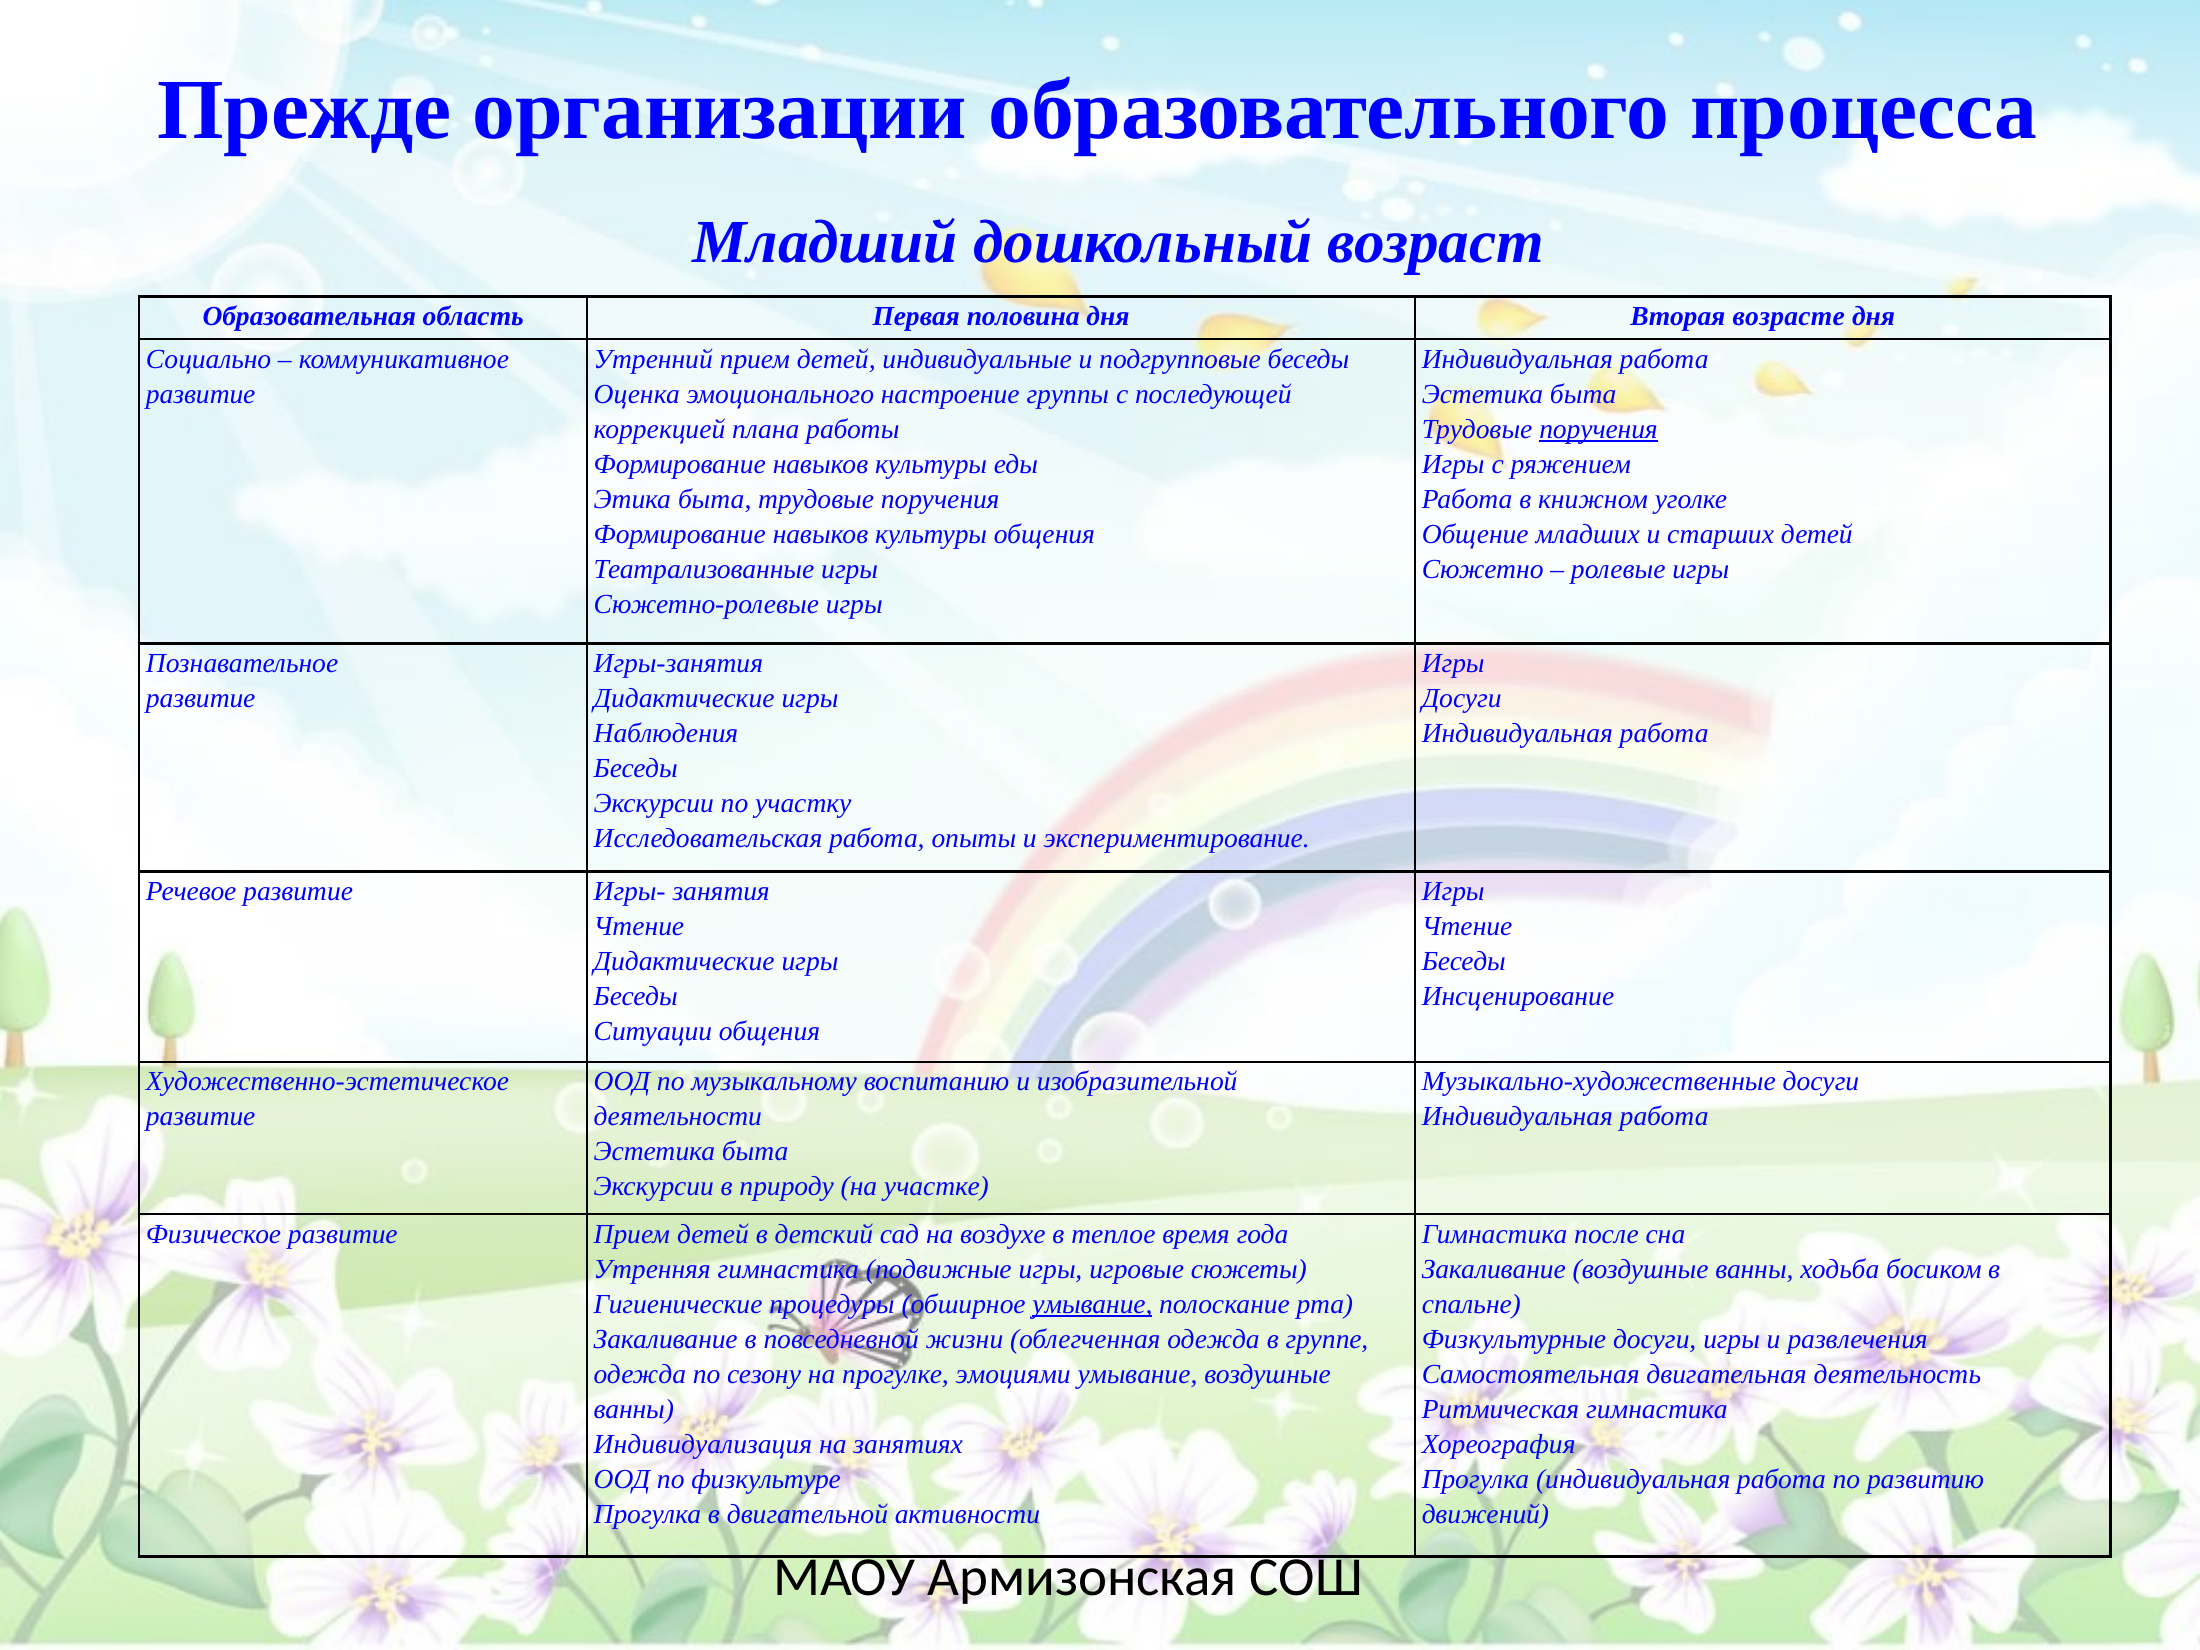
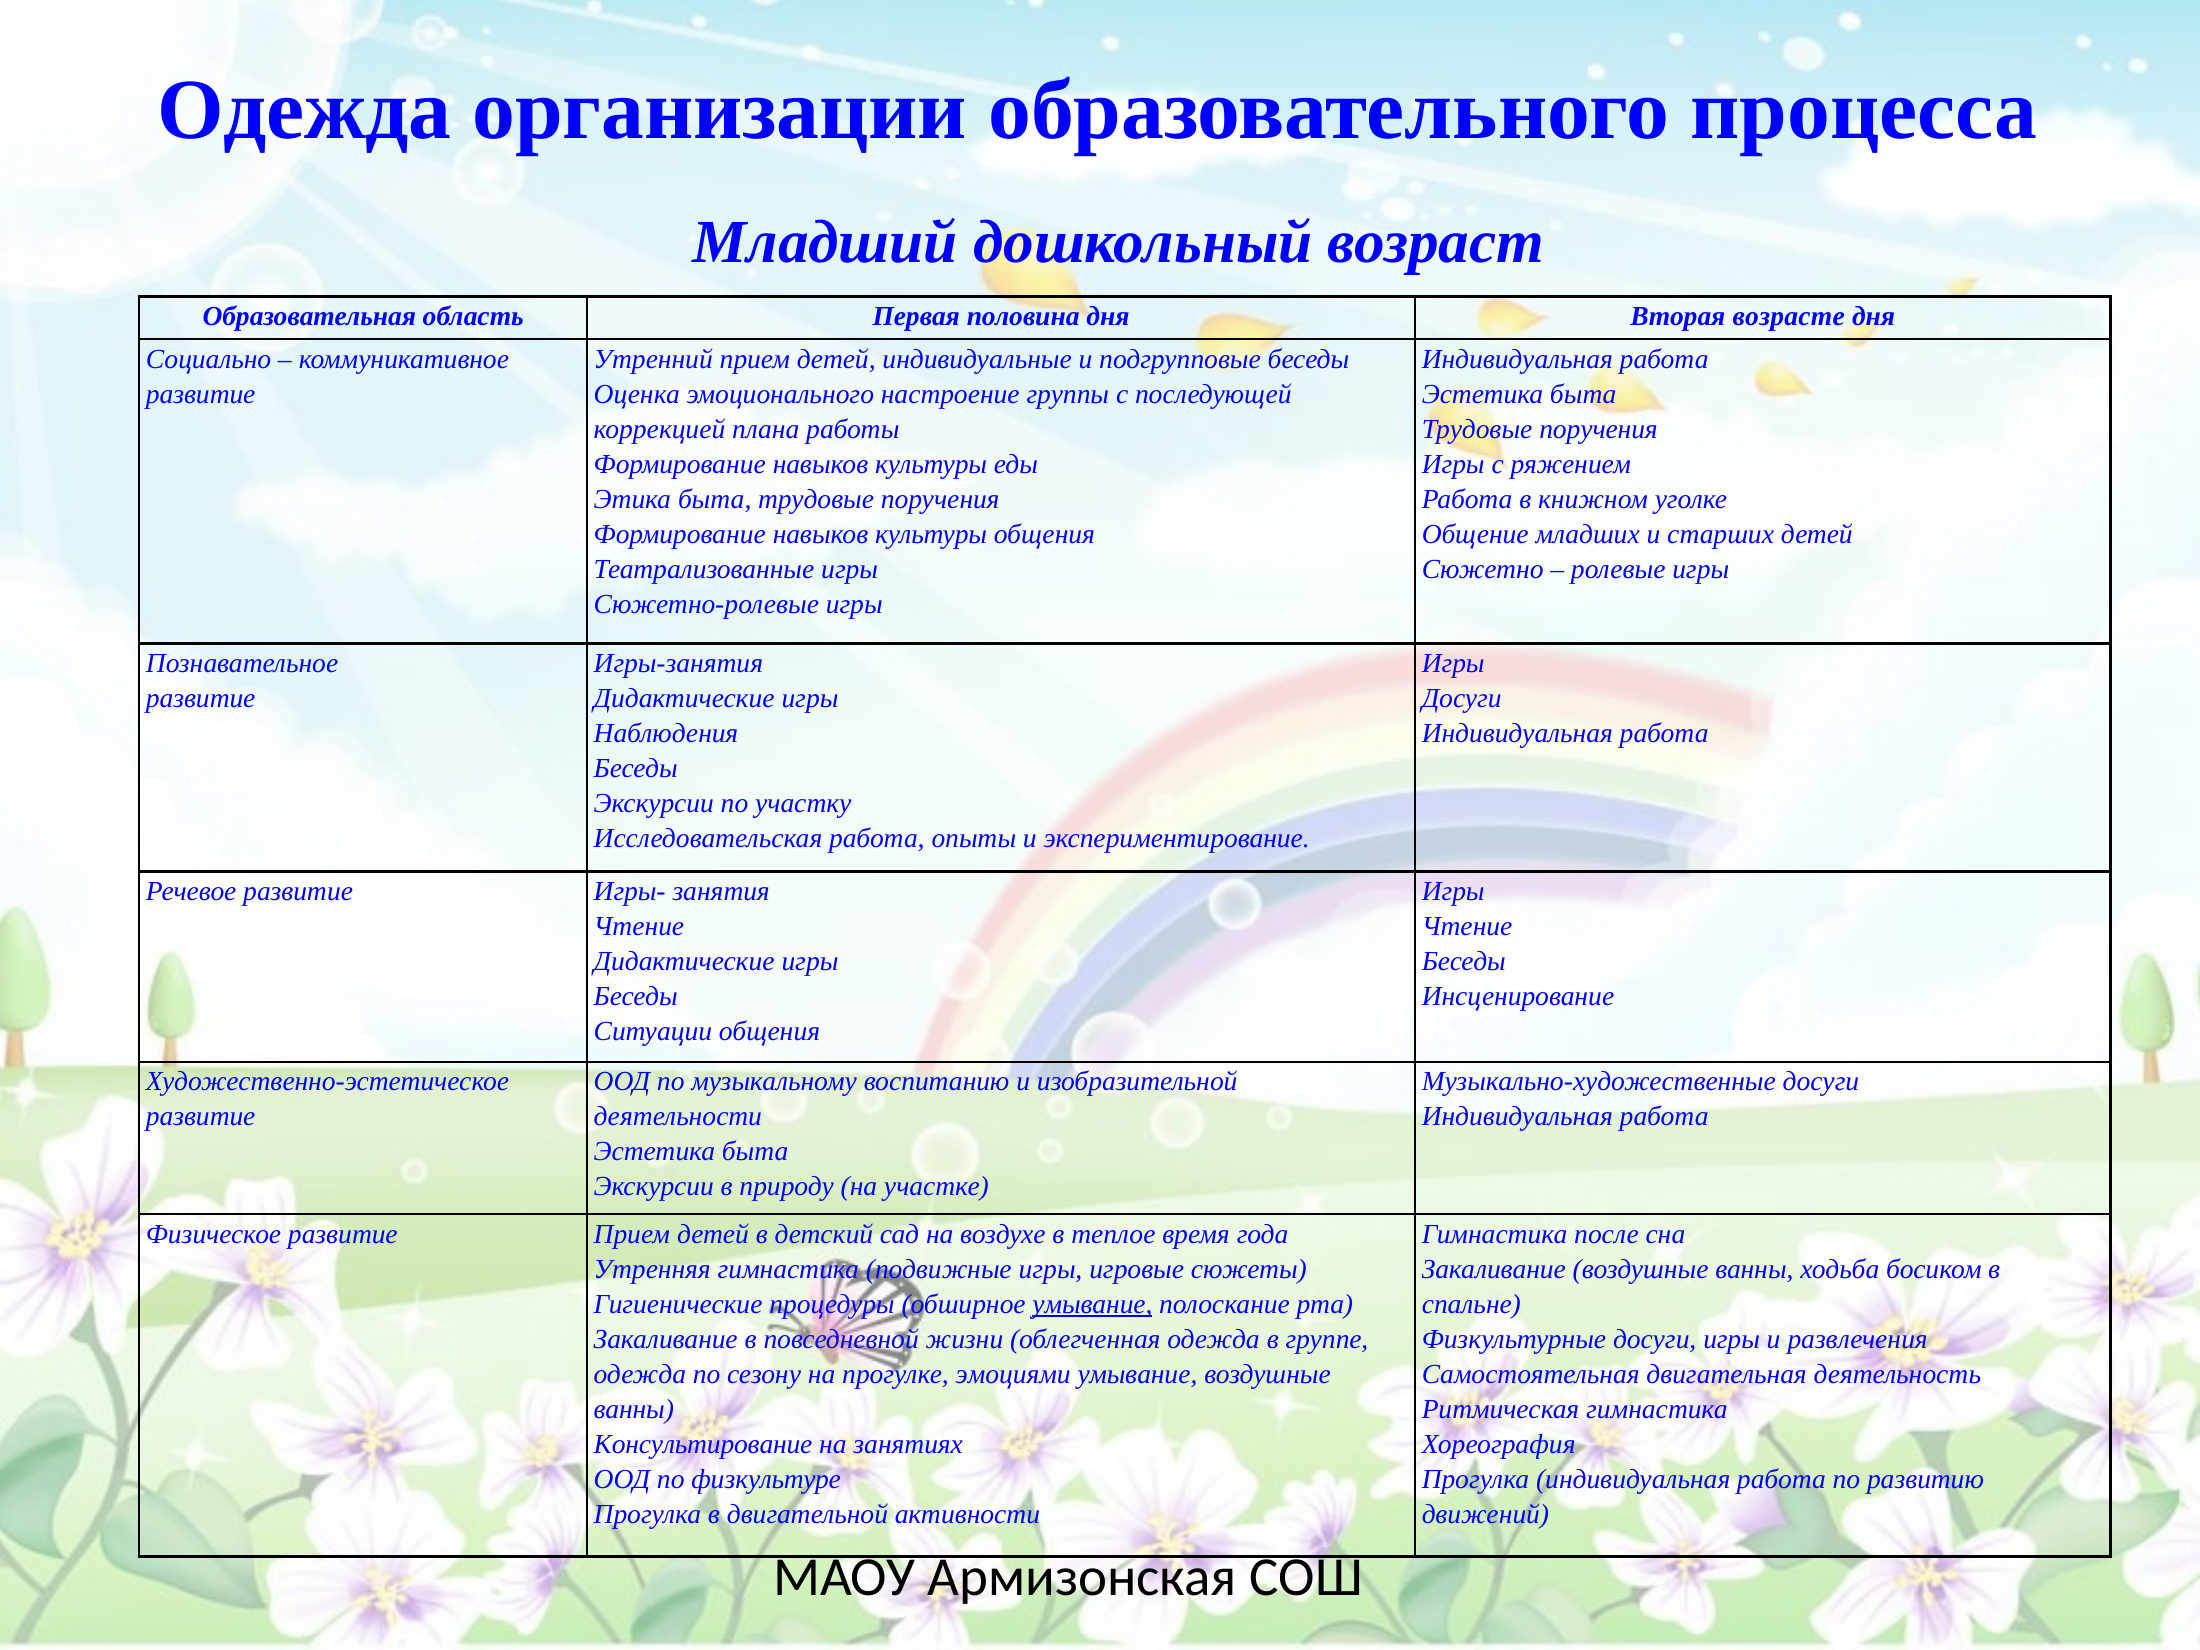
Прежде at (304, 111): Прежде -> Одежда
поручения at (1599, 429) underline: present -> none
Индивидуализация: Индивидуализация -> Консультирование
